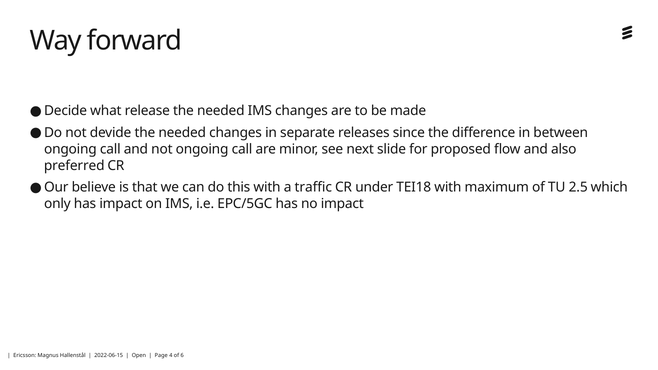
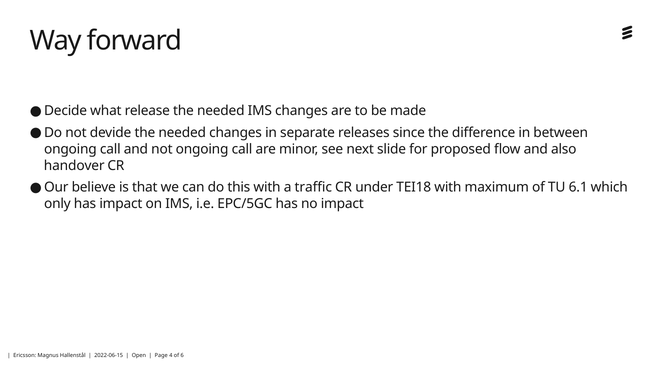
preferred: preferred -> handover
2.5: 2.5 -> 6.1
